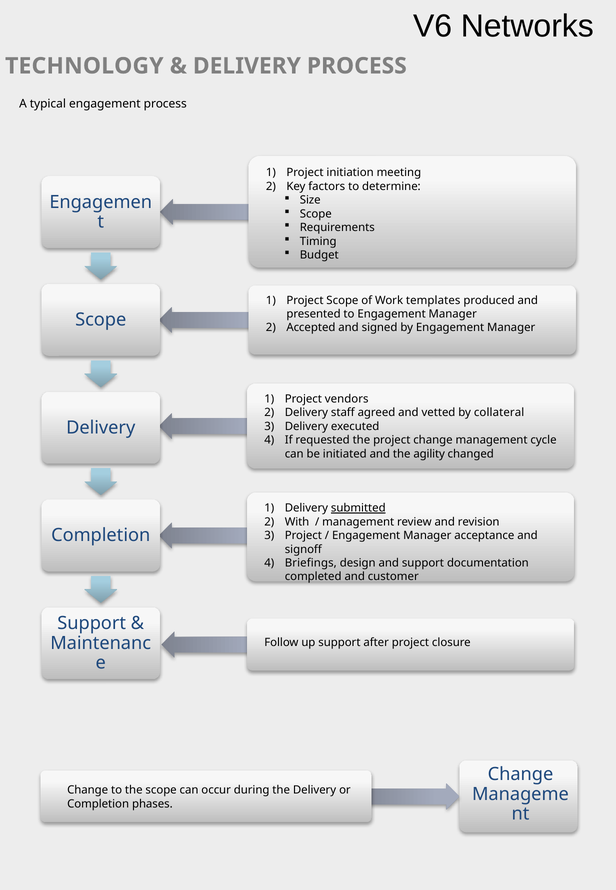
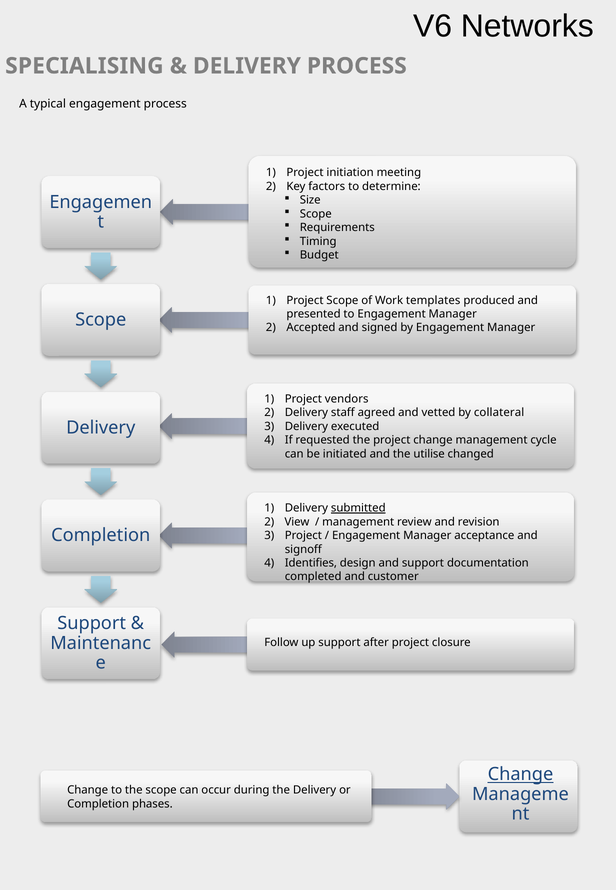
TECHNOLOGY: TECHNOLOGY -> SPECIALISING
agility: agility -> utilise
With: With -> View
Briefings: Briefings -> Identifies
Change at (521, 774) underline: none -> present
